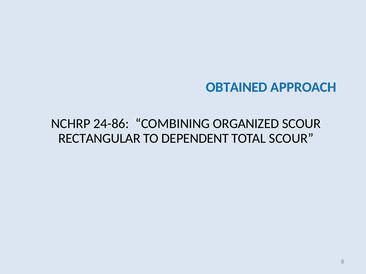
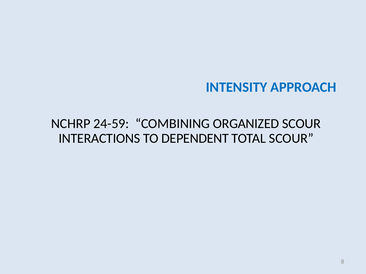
OBTAINED: OBTAINED -> INTENSITY
24-86: 24-86 -> 24-59
RECTANGULAR: RECTANGULAR -> INTERACTIONS
